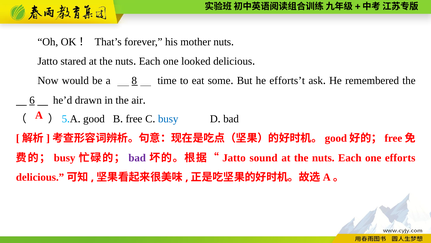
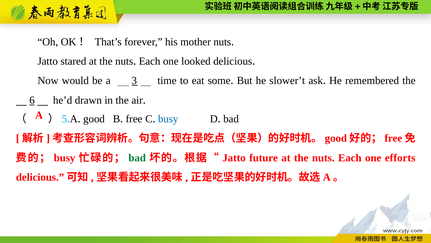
8: 8 -> 3
efforts’t: efforts’t -> slower’t
bad at (137, 157) colour: purple -> green
sound: sound -> future
